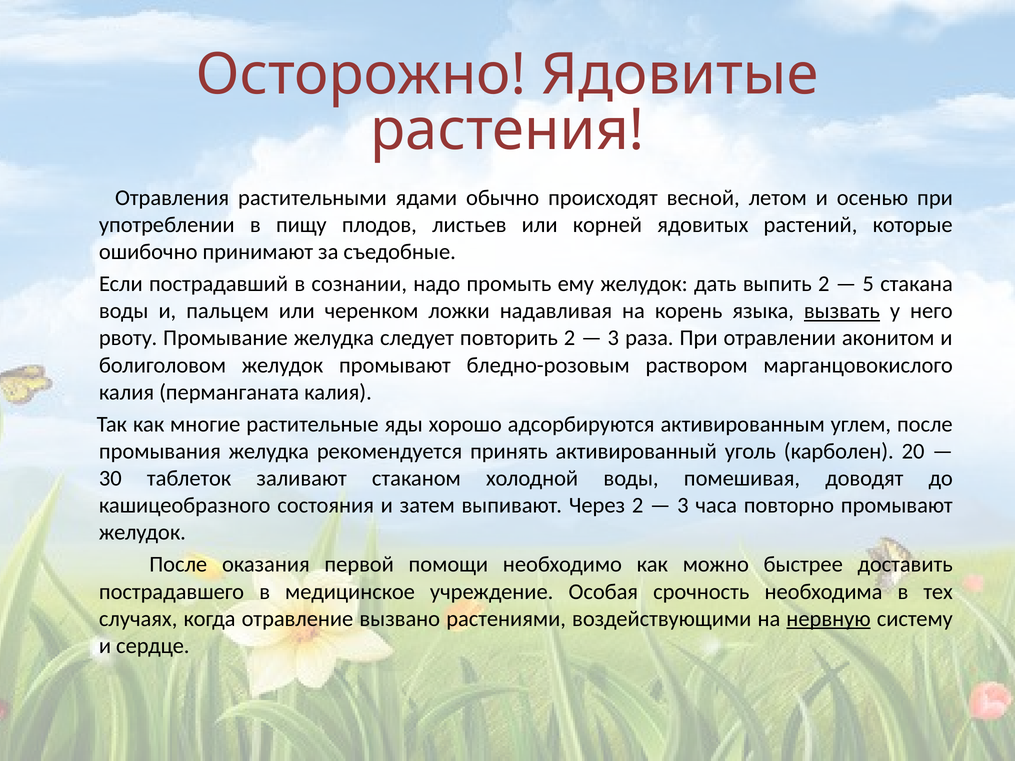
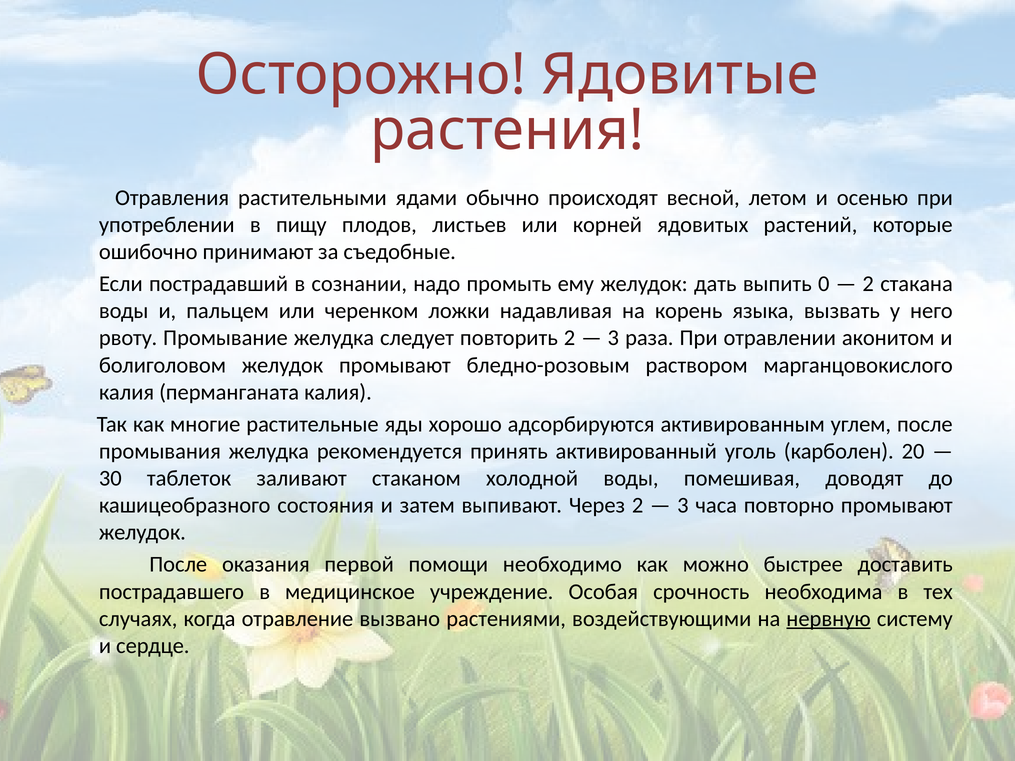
выпить 2: 2 -> 0
5 at (868, 284): 5 -> 2
вызвать underline: present -> none
